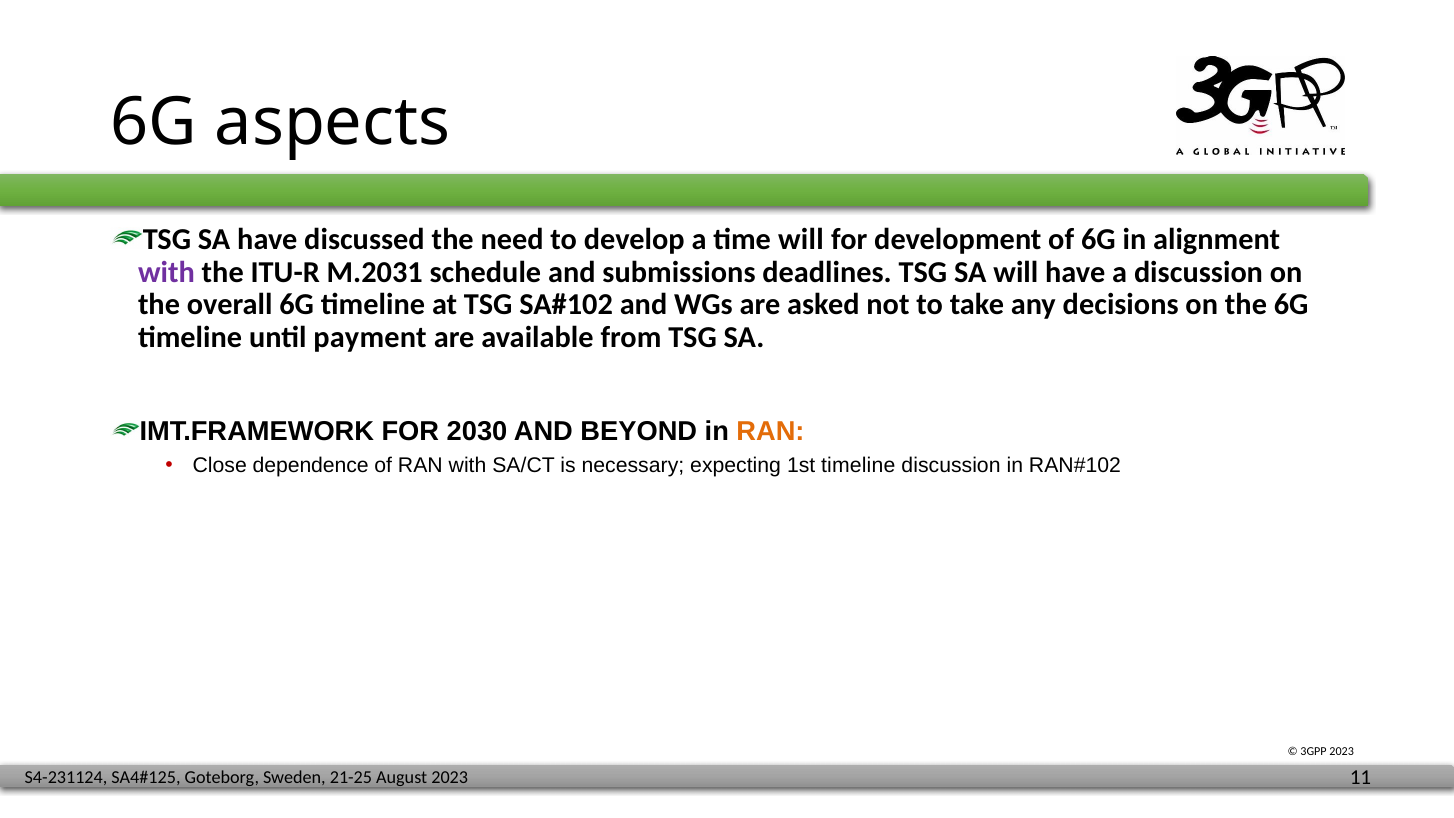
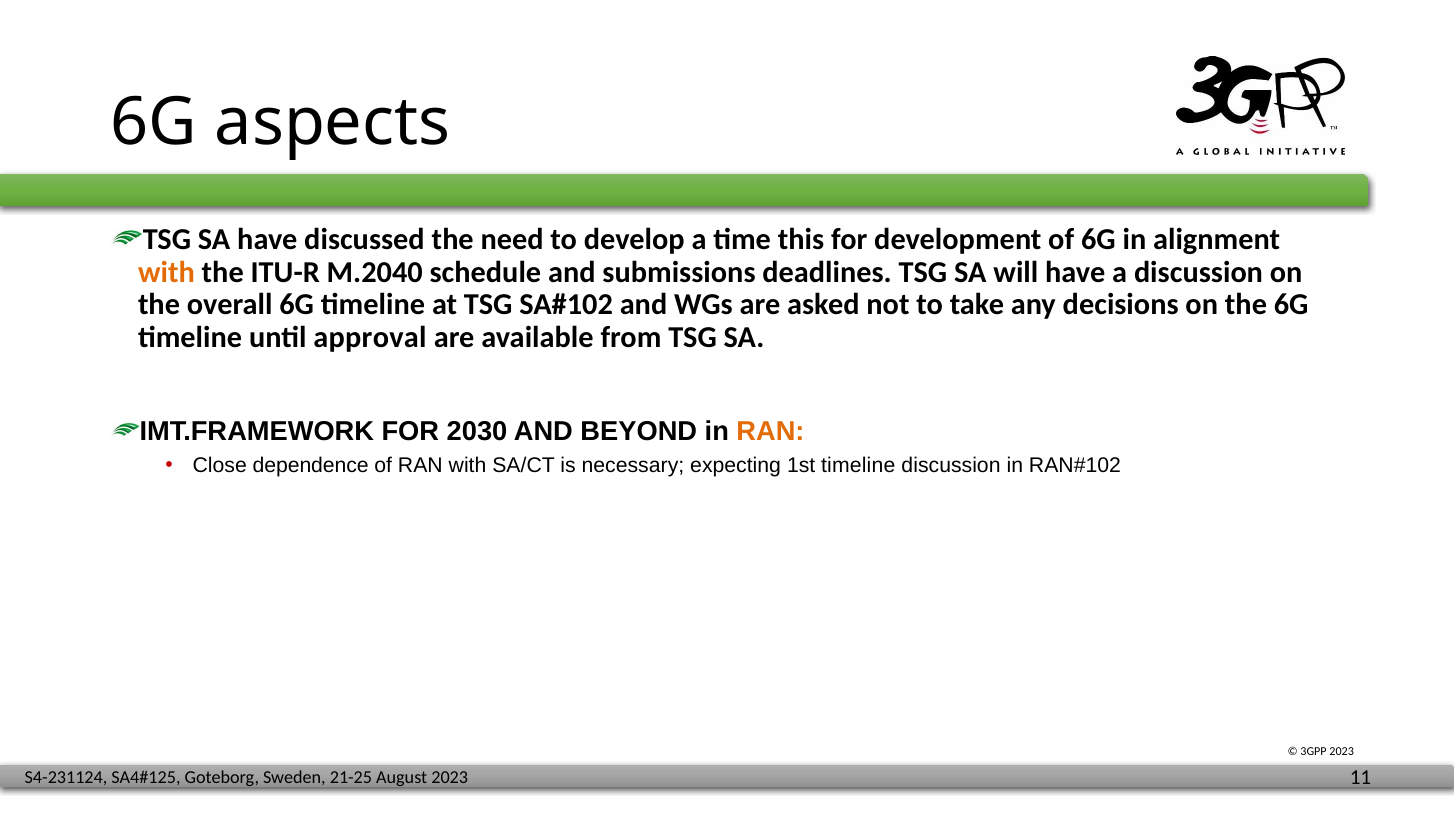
time will: will -> this
with at (166, 272) colour: purple -> orange
M.2031: M.2031 -> M.2040
payment: payment -> approval
